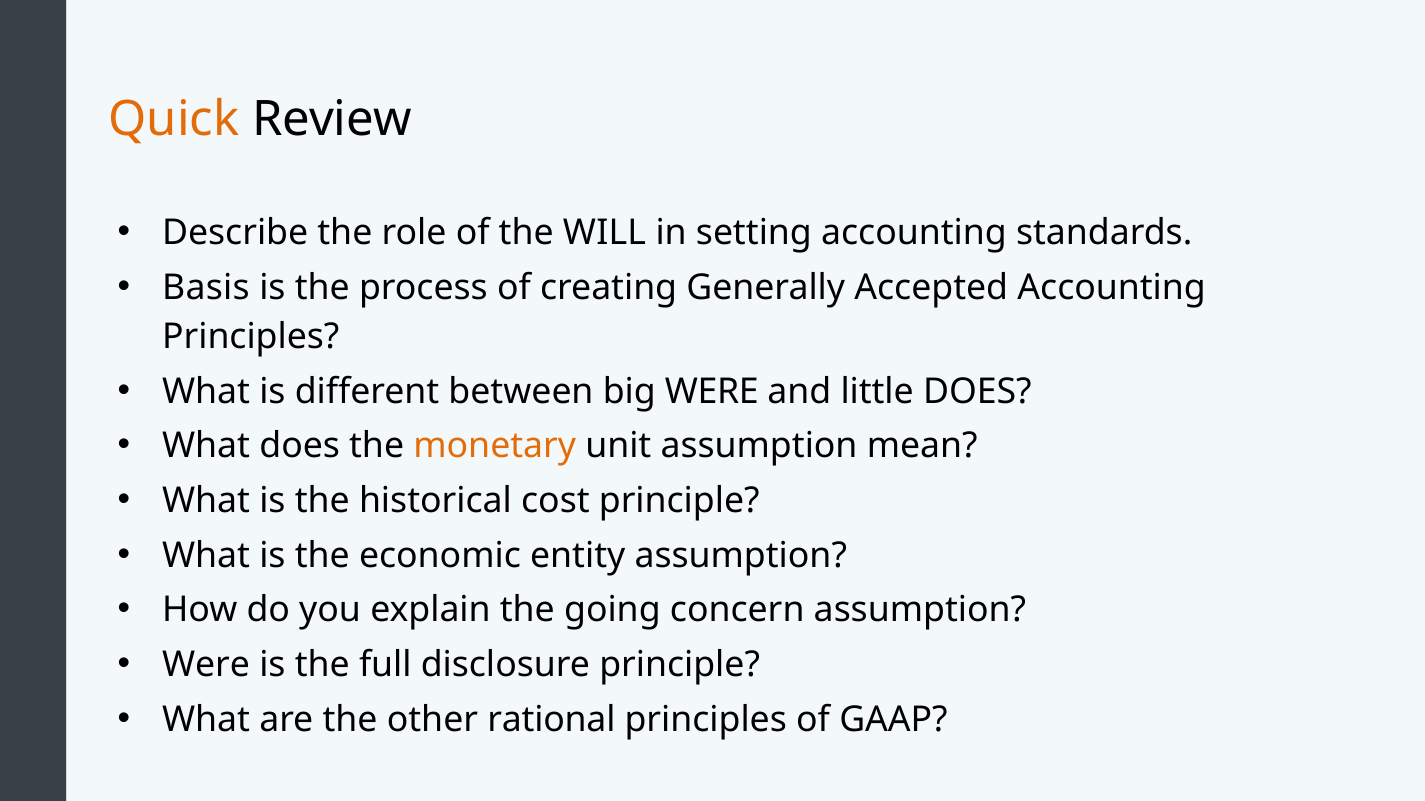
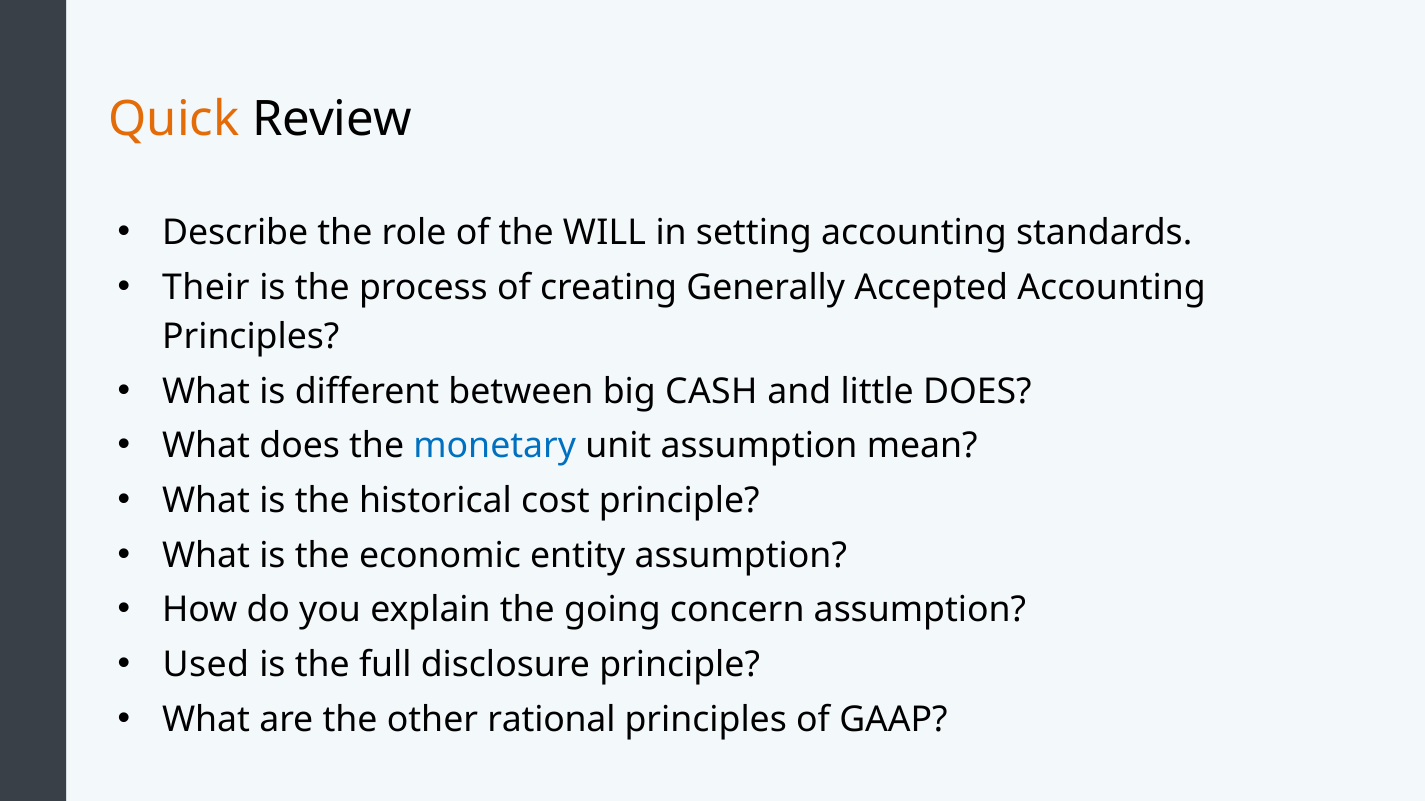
Basis: Basis -> Their
big WERE: WERE -> CASH
monetary colour: orange -> blue
Were at (206, 665): Were -> Used
